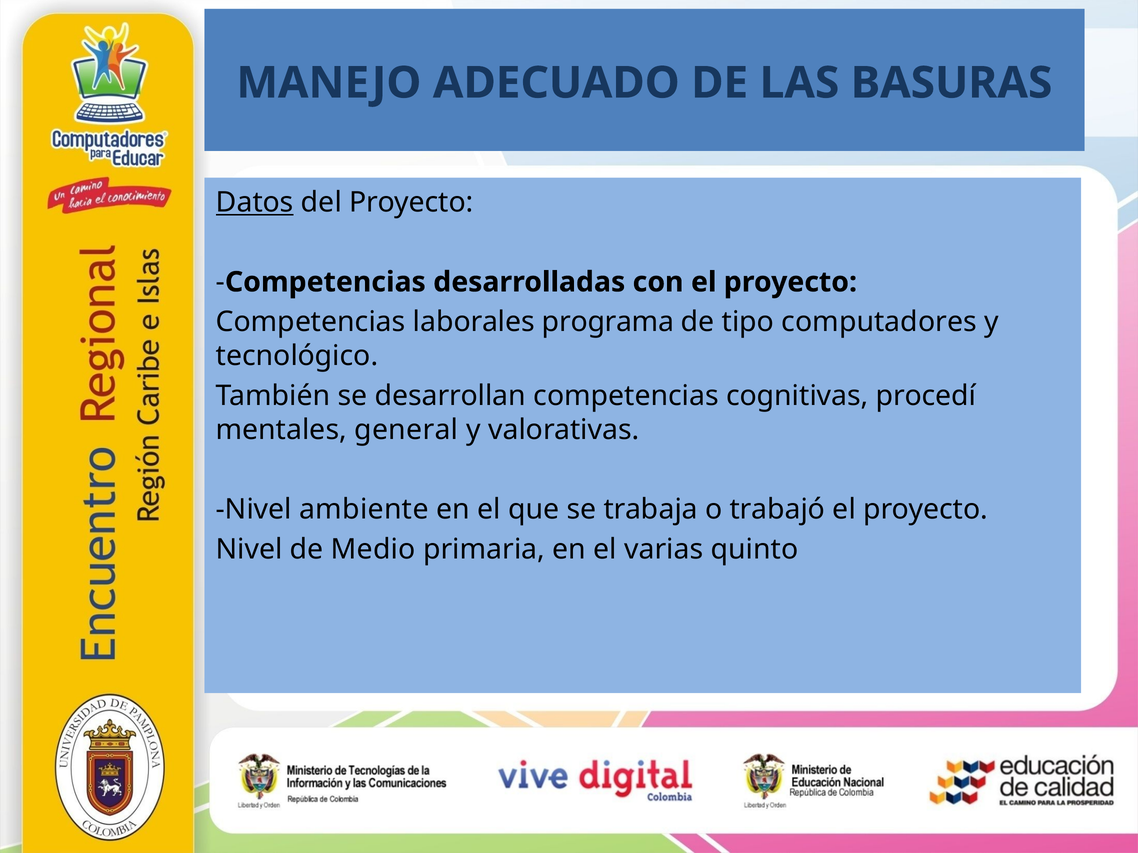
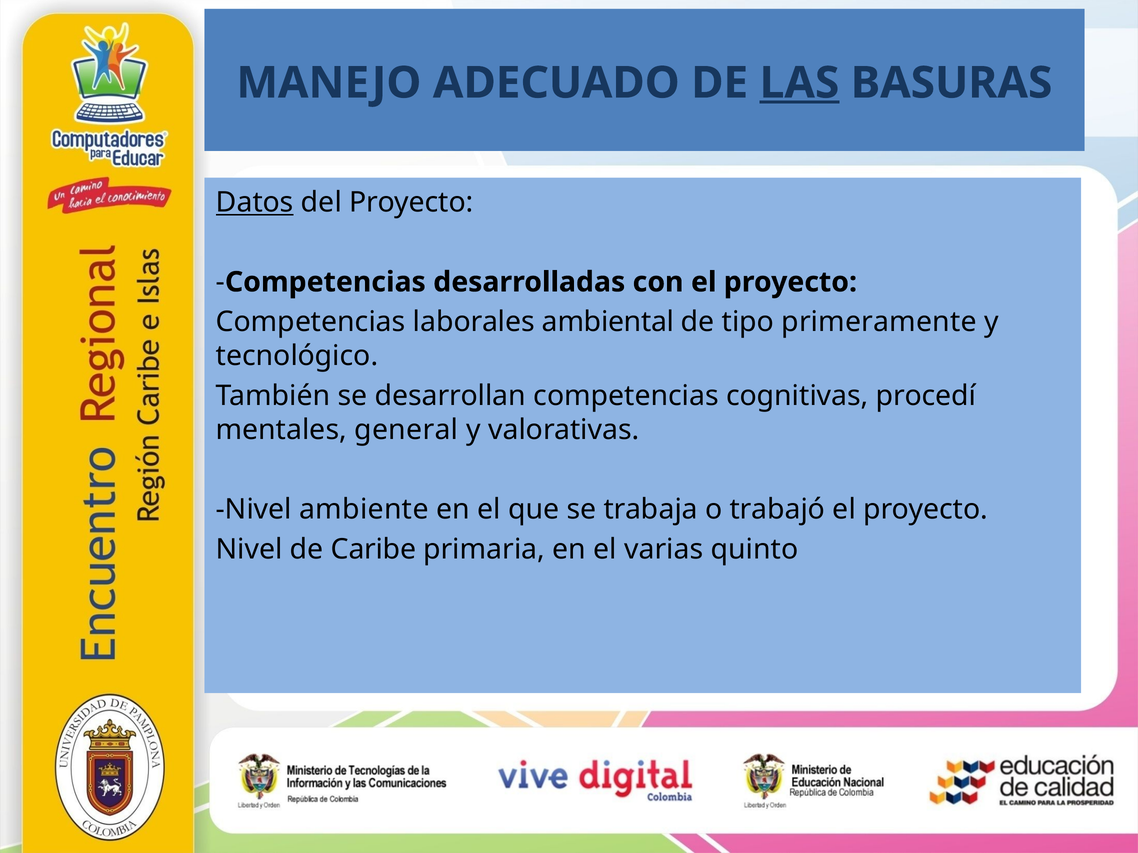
LAS underline: none -> present
programa: programa -> ambiental
computadores: computadores -> primeramente
Medio: Medio -> Caribe
